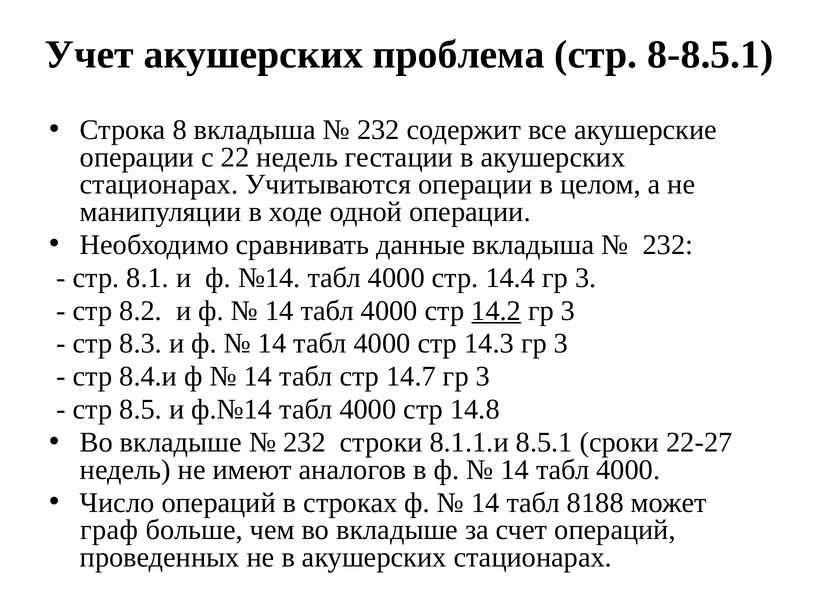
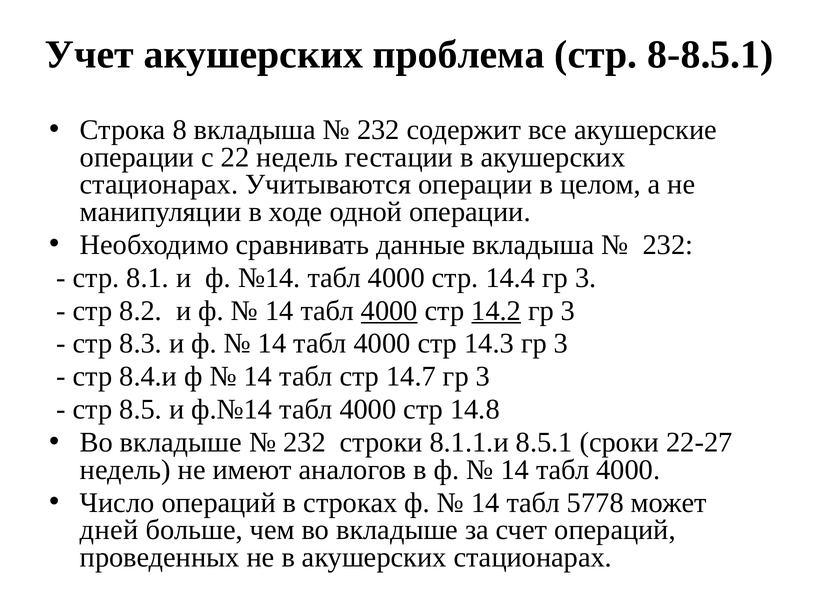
4000 at (389, 311) underline: none -> present
8188: 8188 -> 5778
граф: граф -> дней
